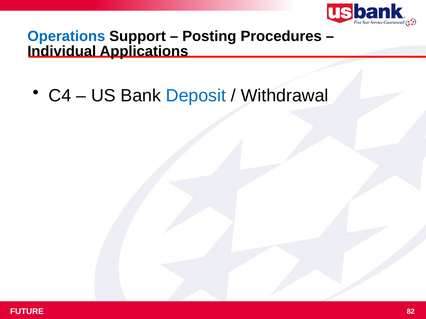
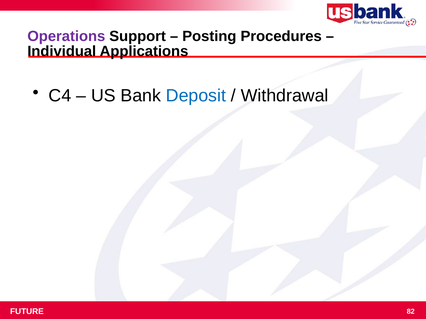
Operations colour: blue -> purple
